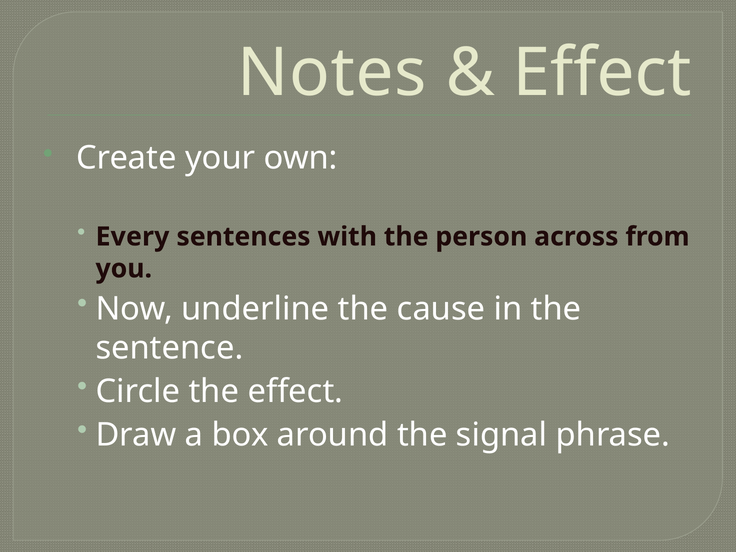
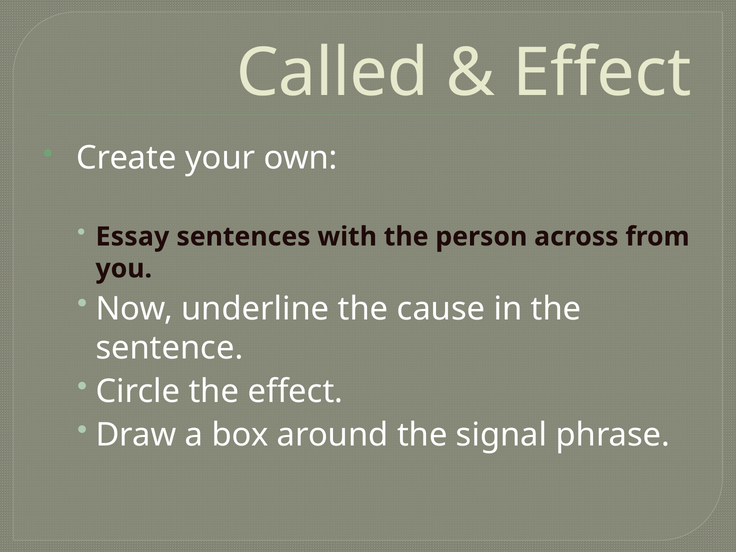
Notes: Notes -> Called
Every: Every -> Essay
